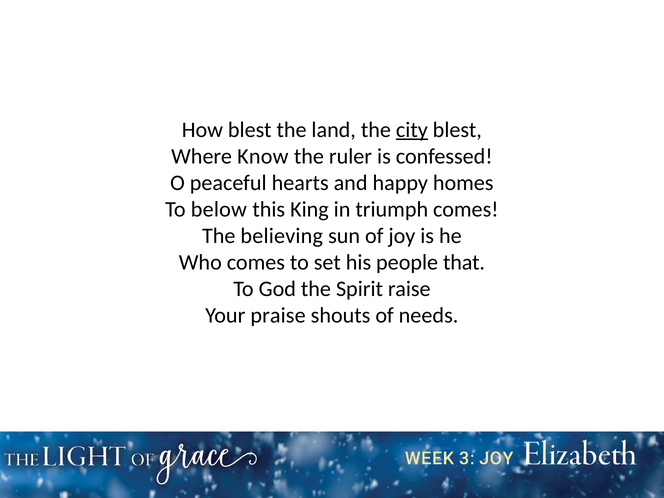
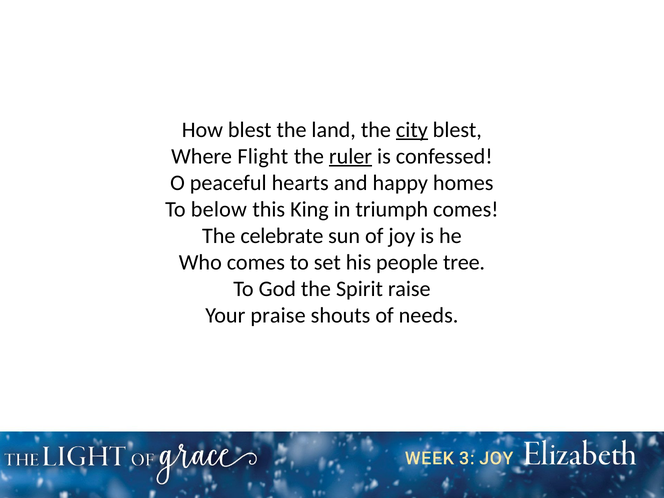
Know: Know -> Flight
ruler underline: none -> present
believing: believing -> celebrate
that: that -> tree
